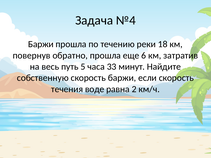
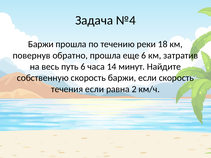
путь 5: 5 -> 6
33: 33 -> 14
течения воде: воде -> если
